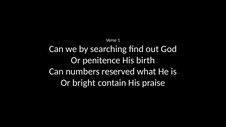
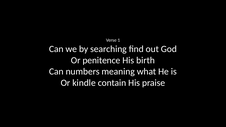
reserved: reserved -> meaning
bright: bright -> kindle
